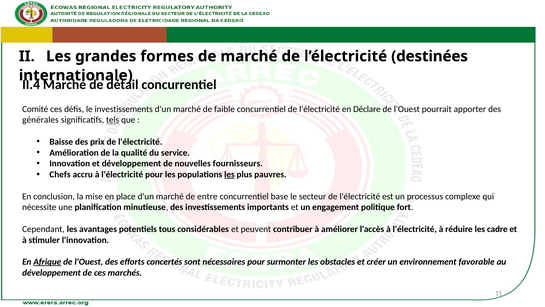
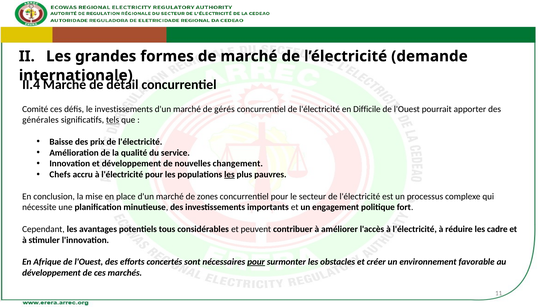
destinées: destinées -> demande
faible: faible -> gérés
Déclare: Déclare -> Difficile
fournisseurs: fournisseurs -> changement
entre: entre -> zones
concurrentiel base: base -> pour
Afrique underline: present -> none
pour at (256, 261) underline: none -> present
